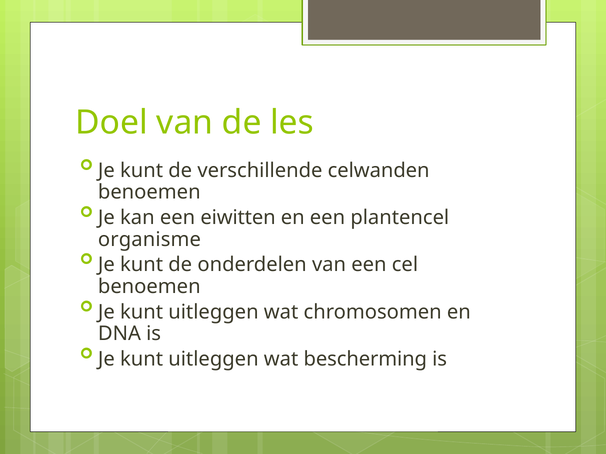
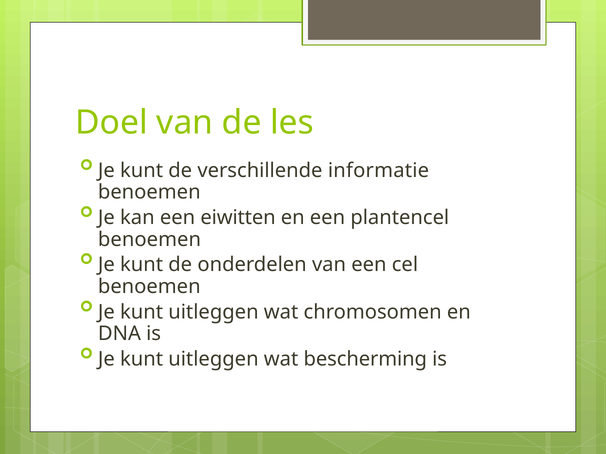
celwanden: celwanden -> informatie
organisme at (149, 240): organisme -> benoemen
